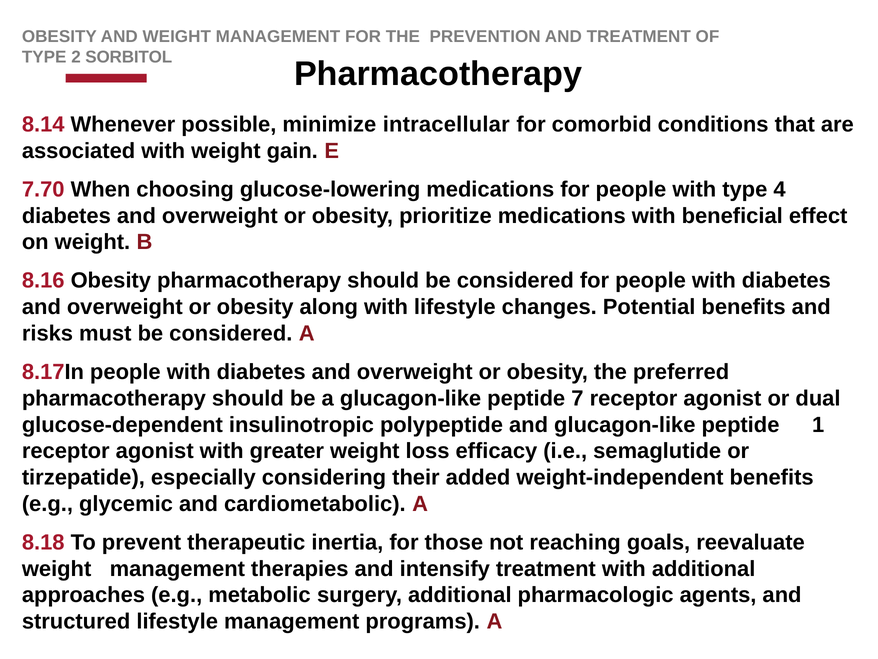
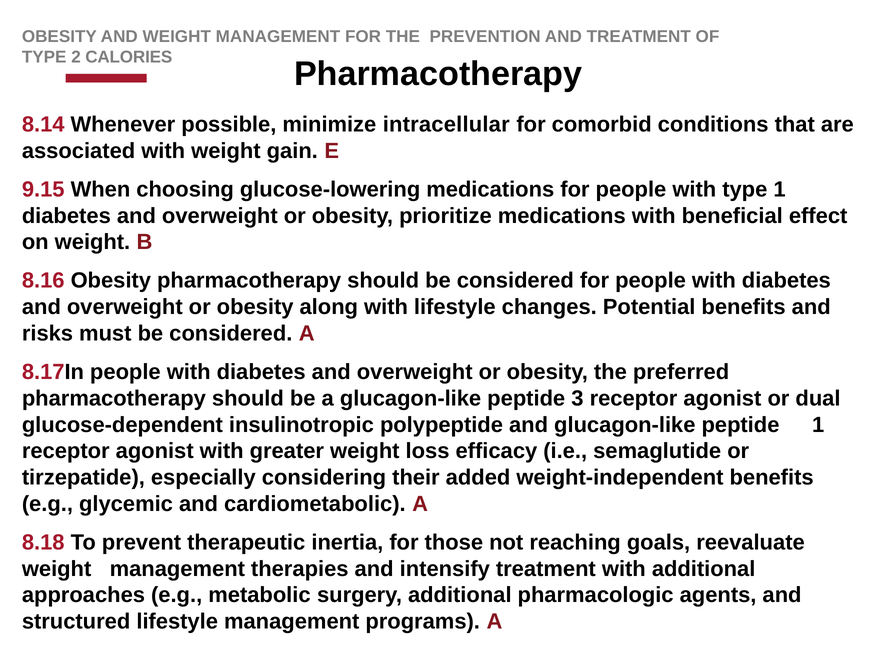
SORBITOL: SORBITOL -> CALORIES
7.70: 7.70 -> 9.15
type 4: 4 -> 1
7: 7 -> 3
